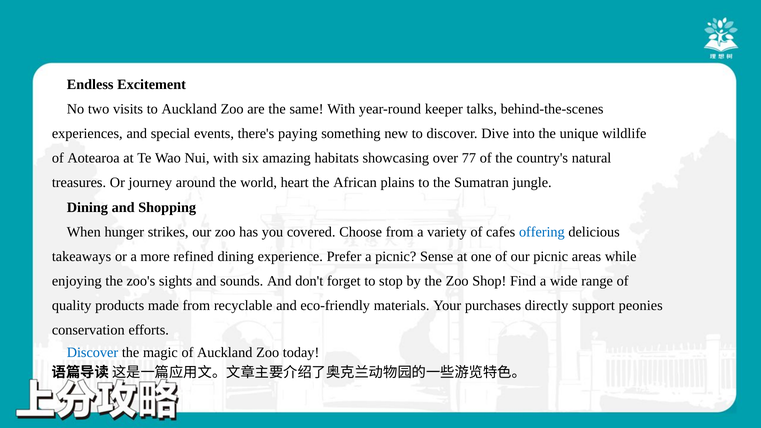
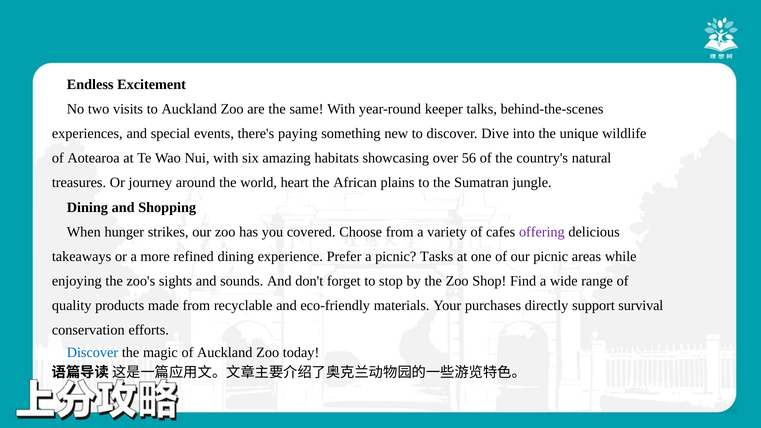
77: 77 -> 56
offering colour: blue -> purple
Sense: Sense -> Tasks
peonies: peonies -> survival
